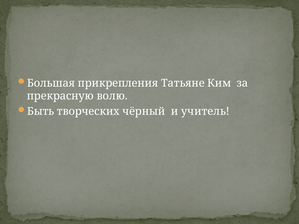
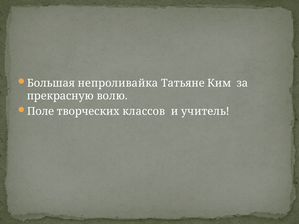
прикрепления: прикрепления -> непроливайка
Быть: Быть -> Поле
чёрный: чёрный -> классов
